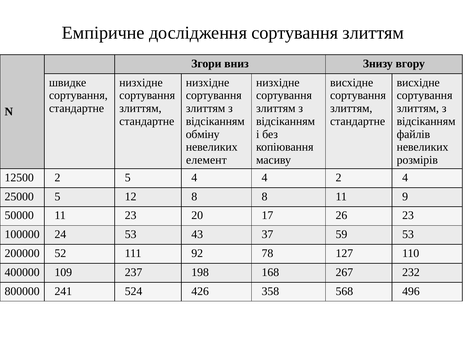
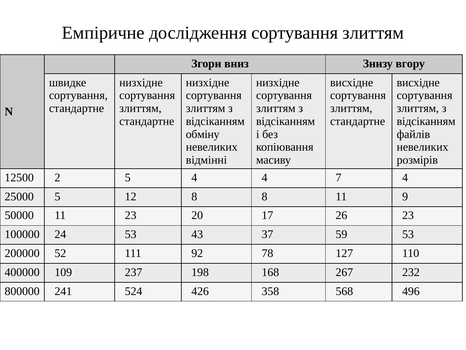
елемент: елемент -> відмінні
4 2: 2 -> 7
